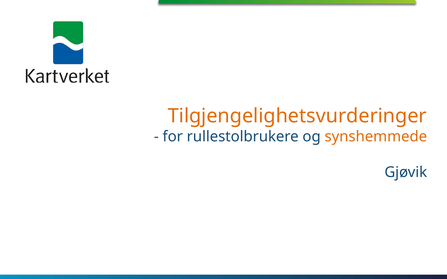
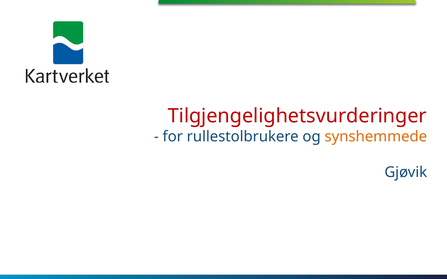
Tilgjengelighetsvurderinger colour: orange -> red
